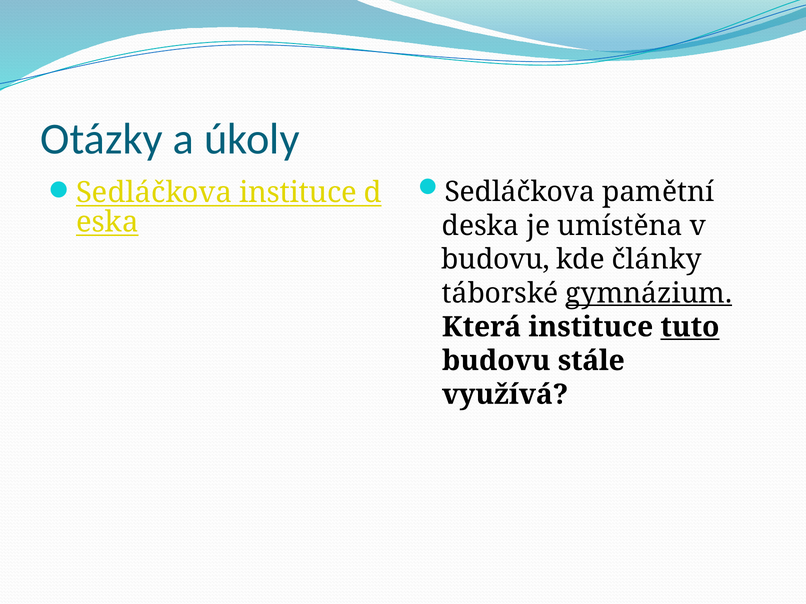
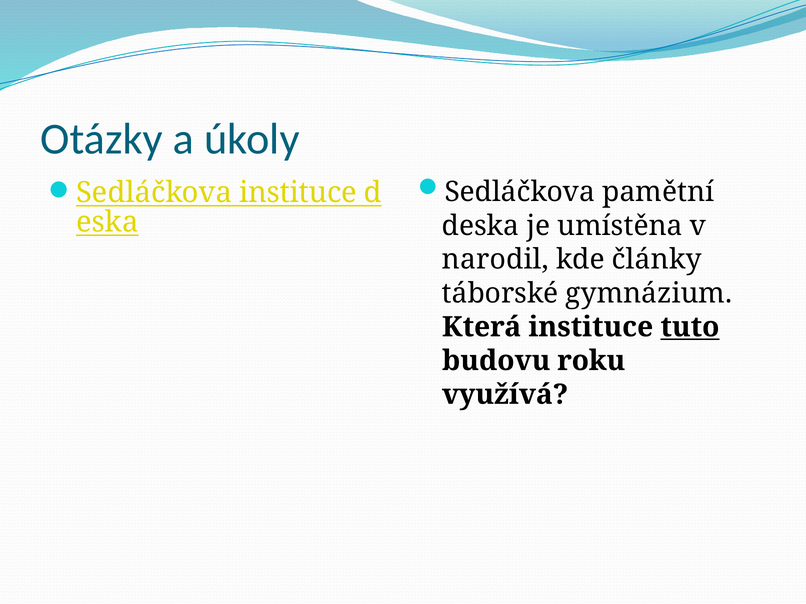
budovu at (496, 260): budovu -> narodil
gymnázium underline: present -> none
stále: stále -> roku
